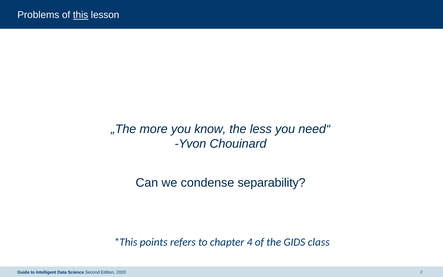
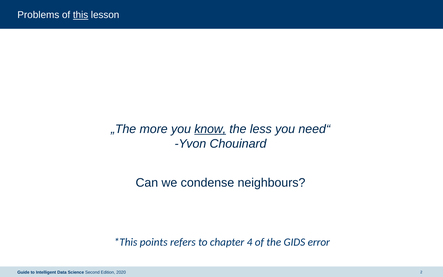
know underline: none -> present
separability: separability -> neighbours
class: class -> error
